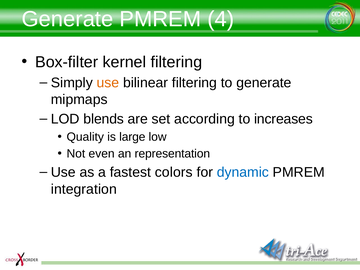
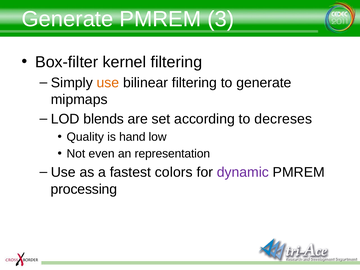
4: 4 -> 3
increases: increases -> decreses
large: large -> hand
dynamic colour: blue -> purple
integration: integration -> processing
